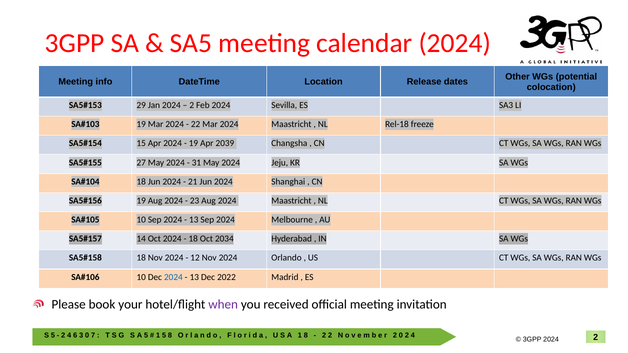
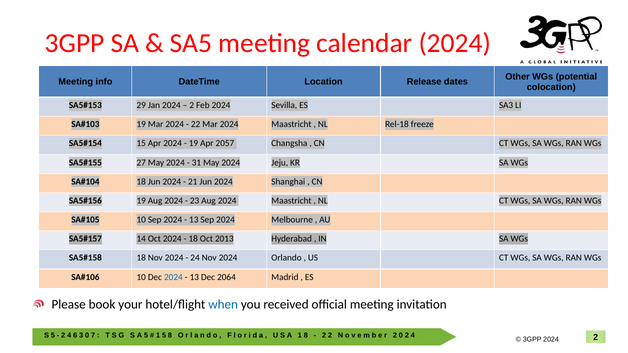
2039: 2039 -> 2057
2034: 2034 -> 2013
12: 12 -> 24
2022: 2022 -> 2064
when colour: purple -> blue
